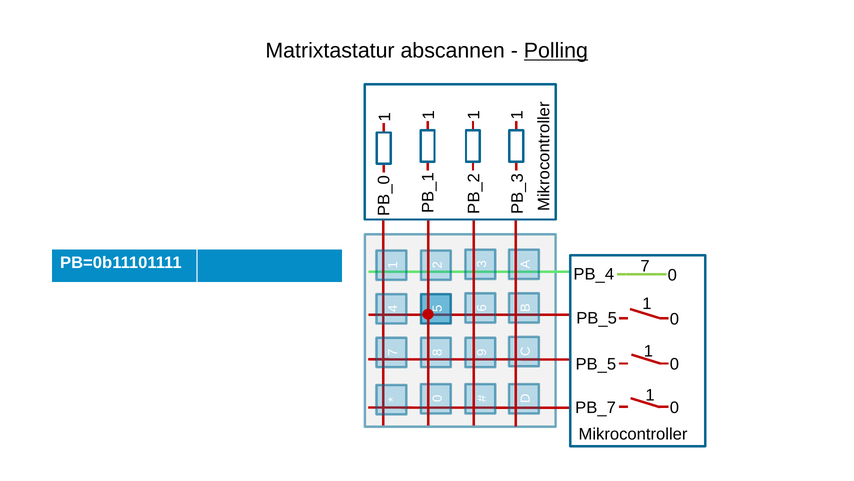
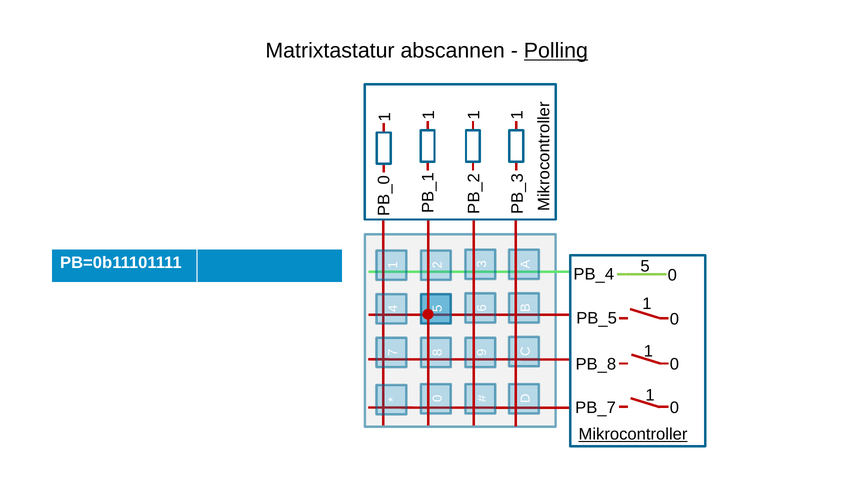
PB=0b11101111 7: 7 -> 5
PB_5 at (596, 364): PB_5 -> PB_8
Mikrocontroller underline: none -> present
